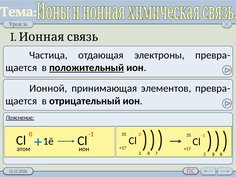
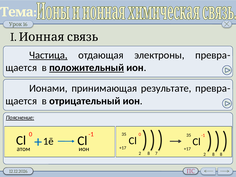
Частица underline: none -> present
Ионной: Ионной -> Ионами
элементов: элементов -> результате
